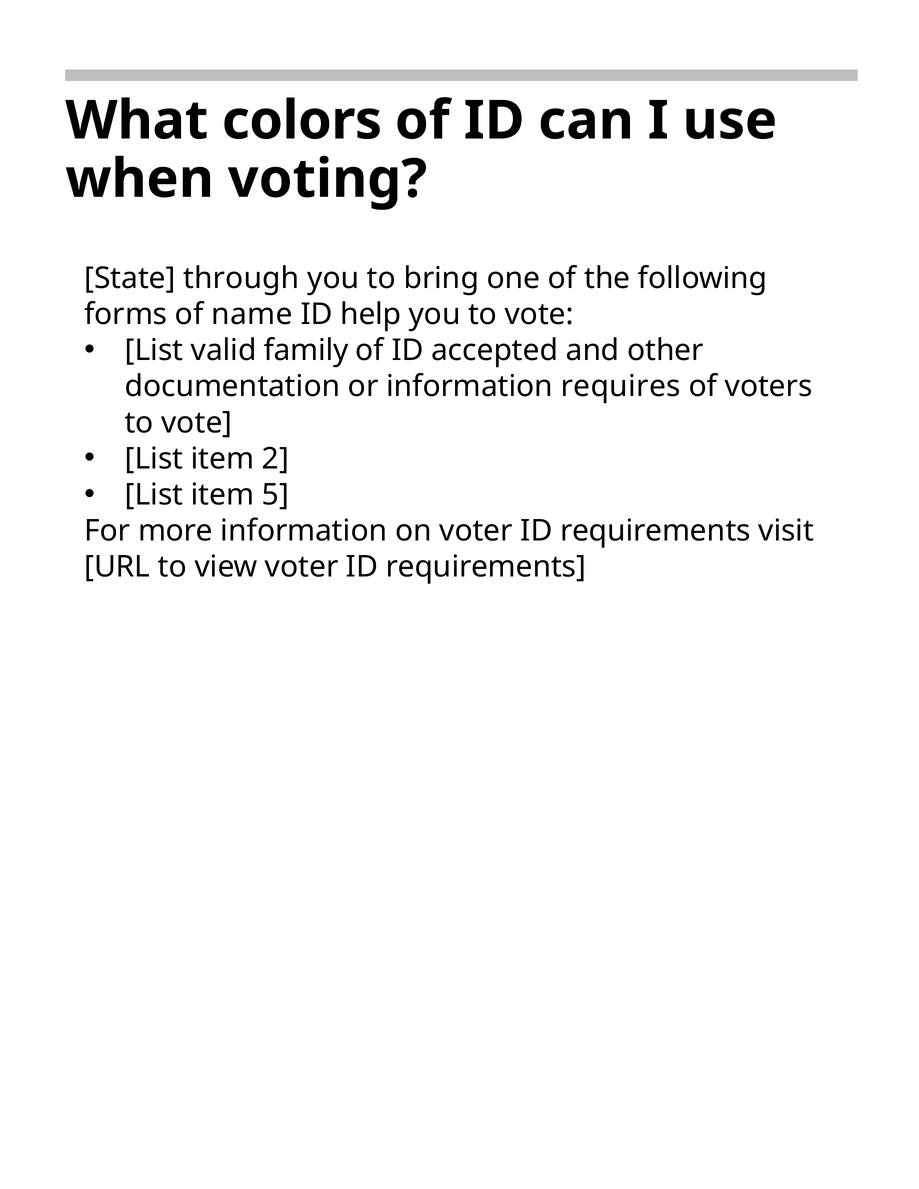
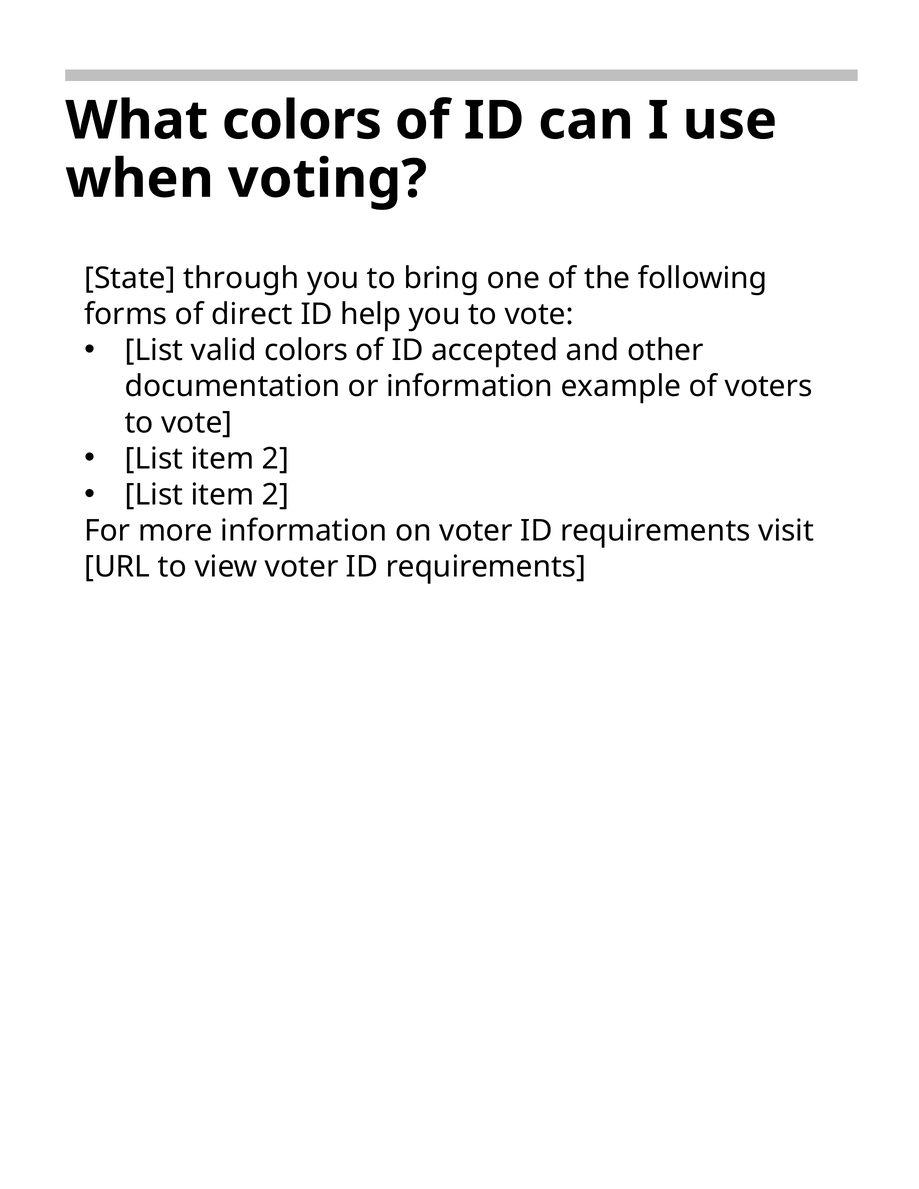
name: name -> direct
valid family: family -> colors
requires: requires -> example
5 at (275, 495): 5 -> 2
